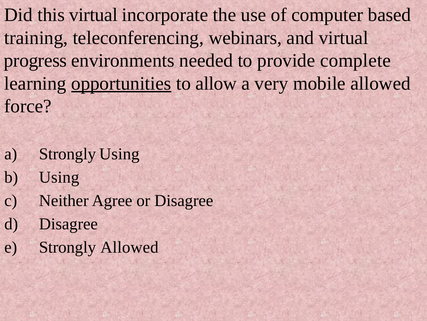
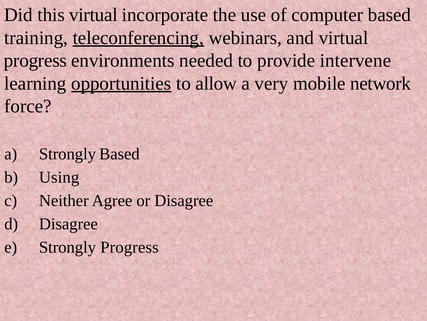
teleconferencing underline: none -> present
complete: complete -> intervene
mobile allowed: allowed -> network
Strongly Using: Using -> Based
Strongly Allowed: Allowed -> Progress
